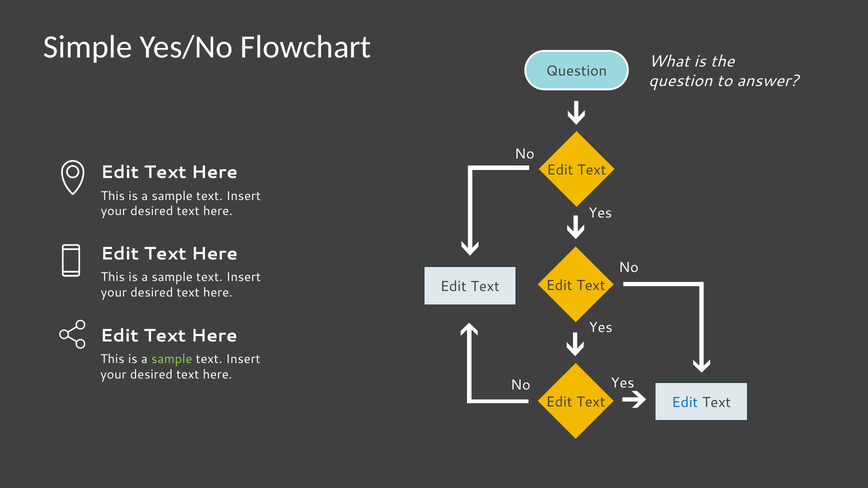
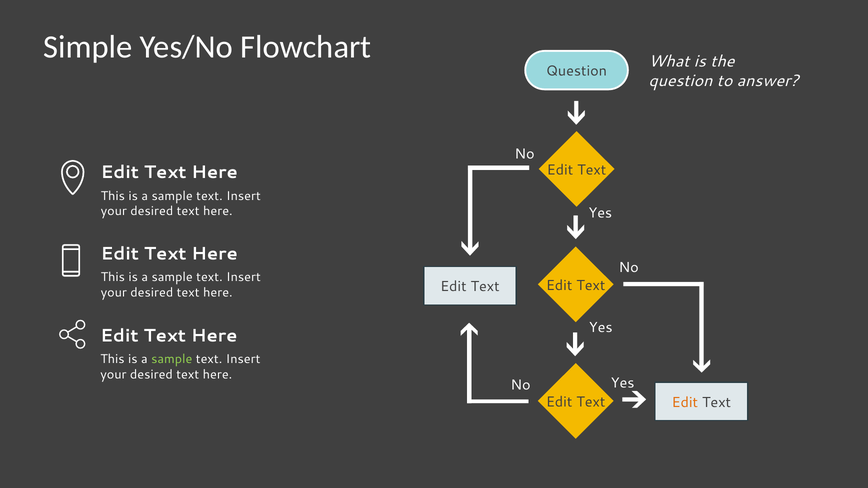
Edit at (685, 403) colour: blue -> orange
